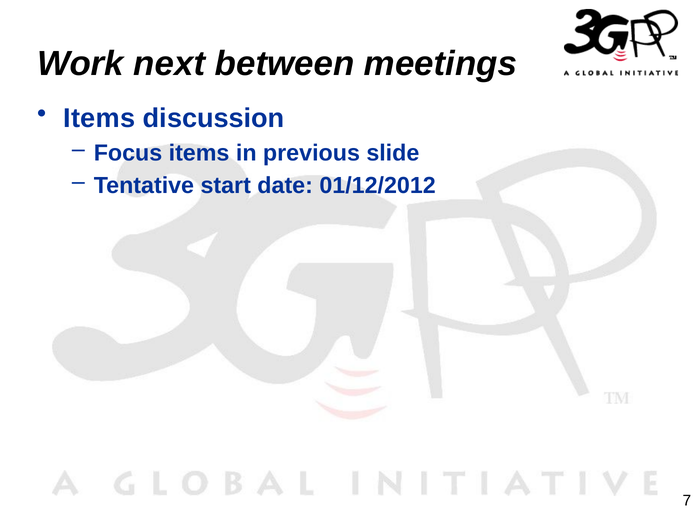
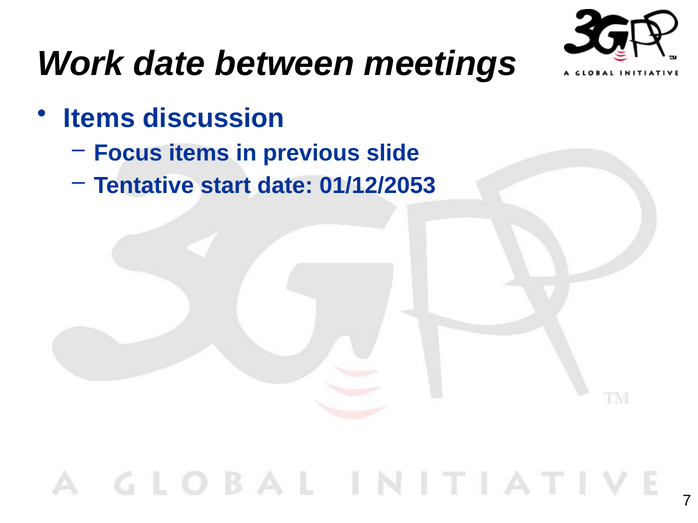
Work next: next -> date
01/12/2012: 01/12/2012 -> 01/12/2053
